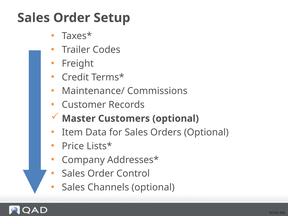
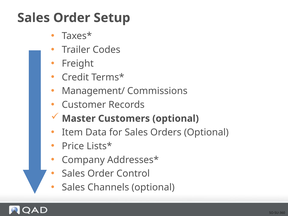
Maintenance/: Maintenance/ -> Management/
